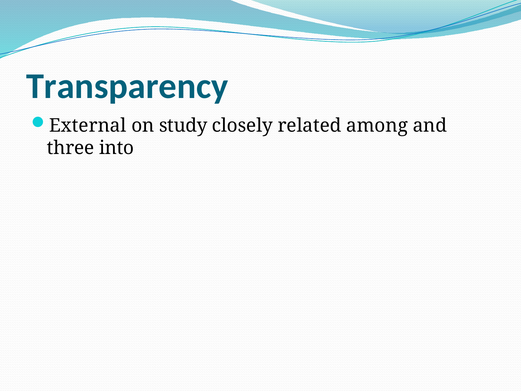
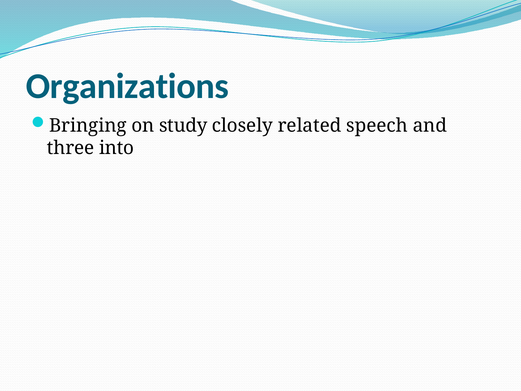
Transparency: Transparency -> Organizations
External: External -> Bringing
among: among -> speech
